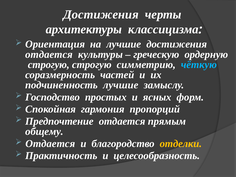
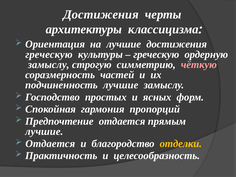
отдается at (49, 54): отдается -> греческую
строгую at (49, 65): строгую -> замыслу
чёткую colour: light blue -> pink
общему at (44, 131): общему -> лучшие
